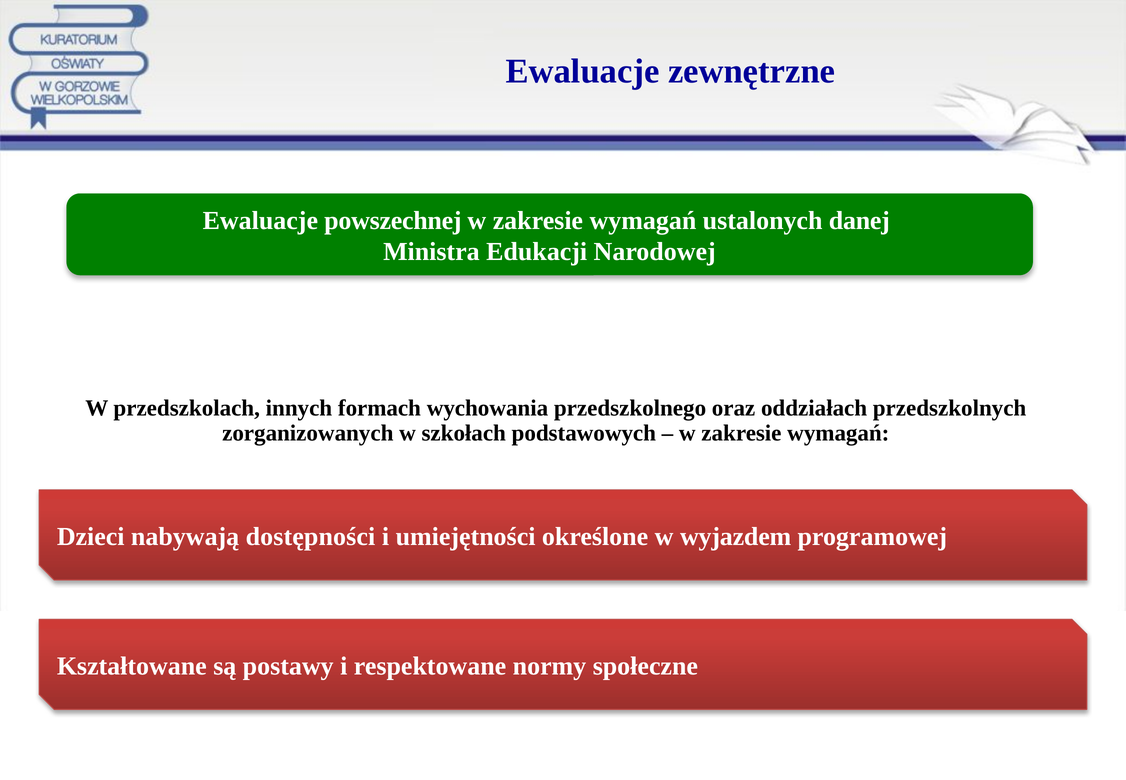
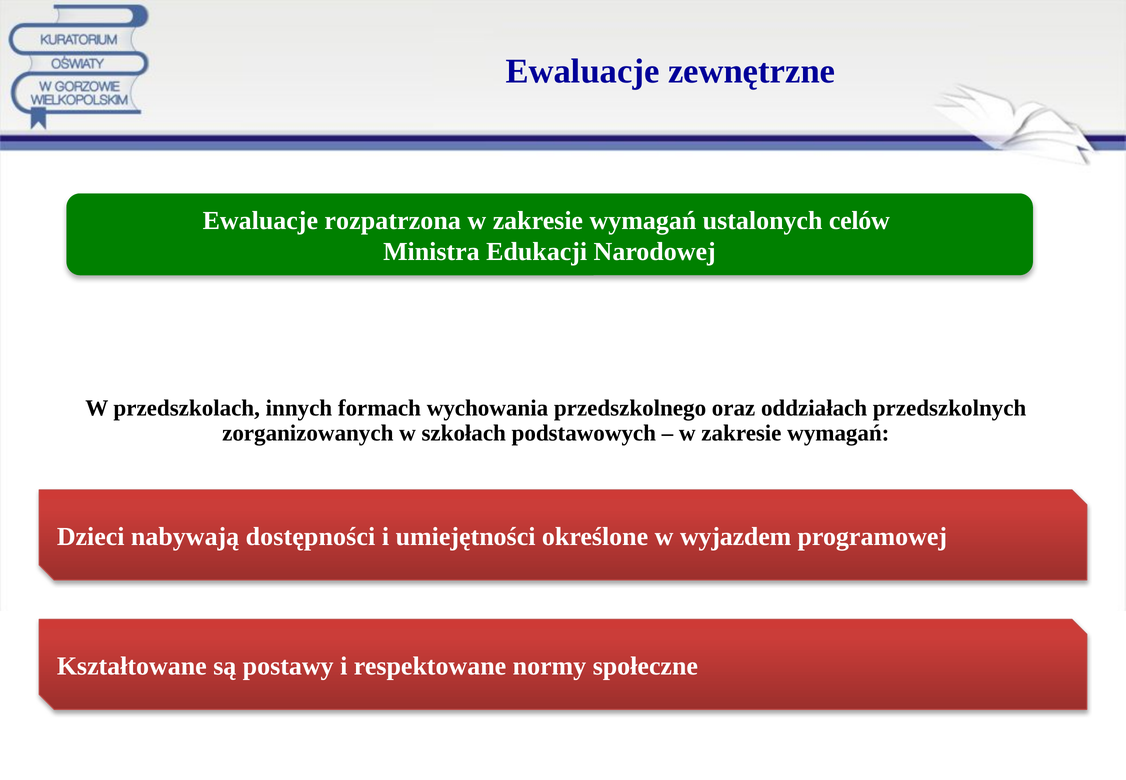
powszechnej: powszechnej -> rozpatrzona
danej: danej -> celów
